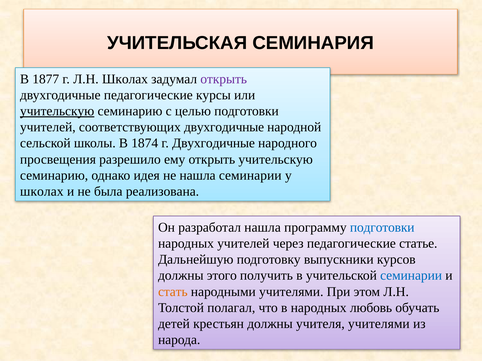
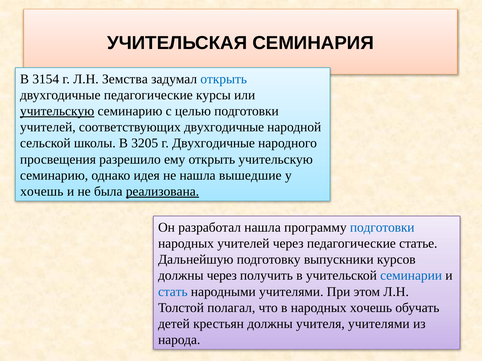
1877: 1877 -> 3154
Л.Н Школах: Школах -> Земства
открыть at (224, 79) colour: purple -> blue
1874: 1874 -> 3205
нашла семинарии: семинарии -> вышедшие
школах at (42, 192): школах -> хочешь
реализована underline: none -> present
должны этого: этого -> через
стать colour: orange -> blue
народных любовь: любовь -> хочешь
